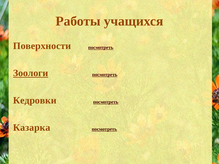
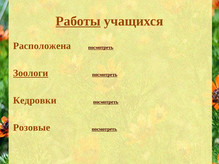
Работы underline: none -> present
Поверхности: Поверхности -> Расположена
Казарка: Казарка -> Розовые
